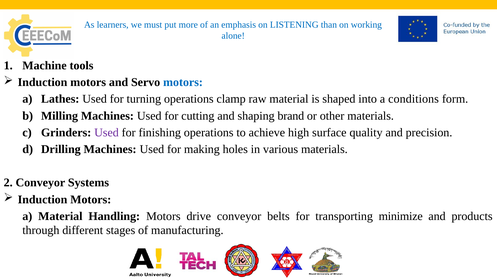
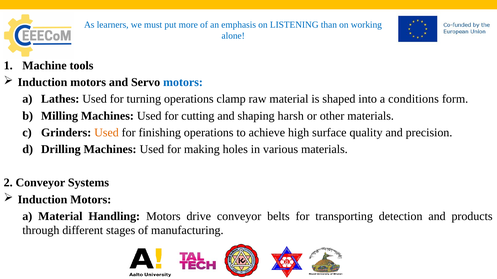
brand: brand -> harsh
Used at (107, 133) colour: purple -> orange
minimize: minimize -> detection
